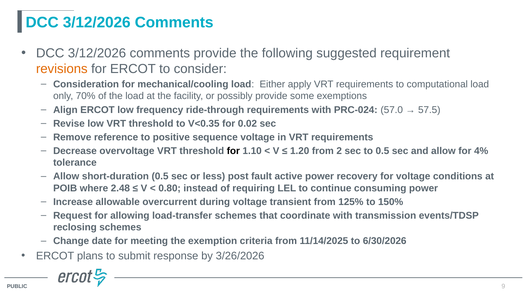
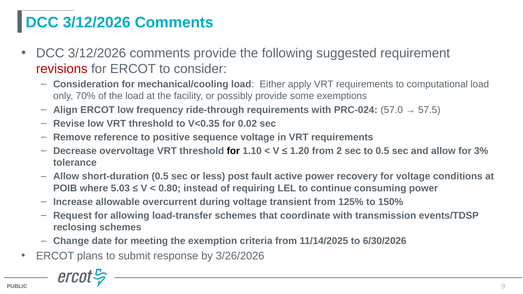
revisions colour: orange -> red
4%: 4% -> 3%
2.48: 2.48 -> 5.03
